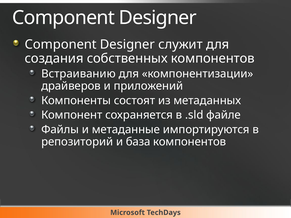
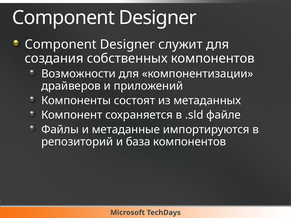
Встраиванию: Встраиванию -> Возможности
